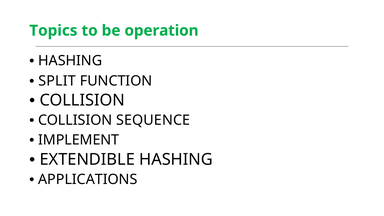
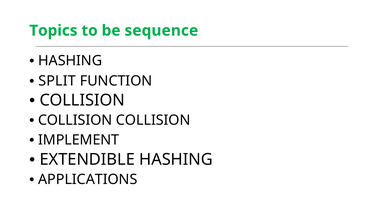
operation: operation -> sequence
COLLISION SEQUENCE: SEQUENCE -> COLLISION
